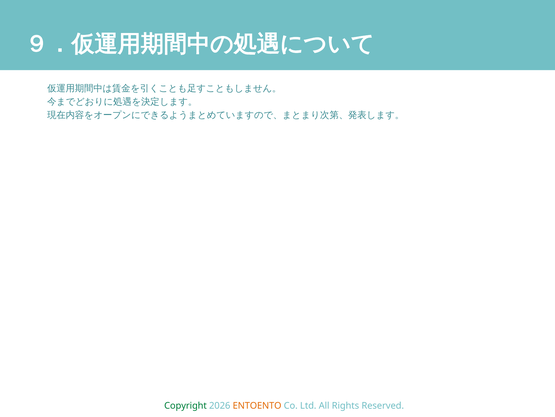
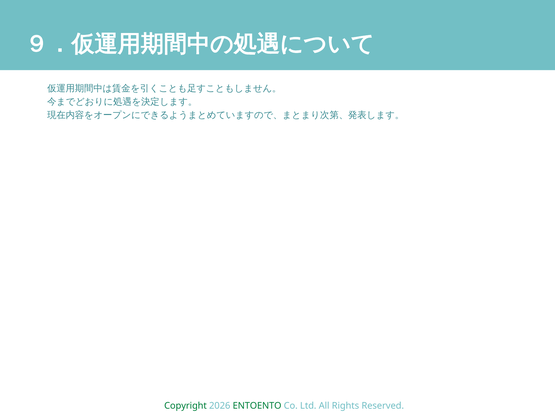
ENTOENTO colour: orange -> green
